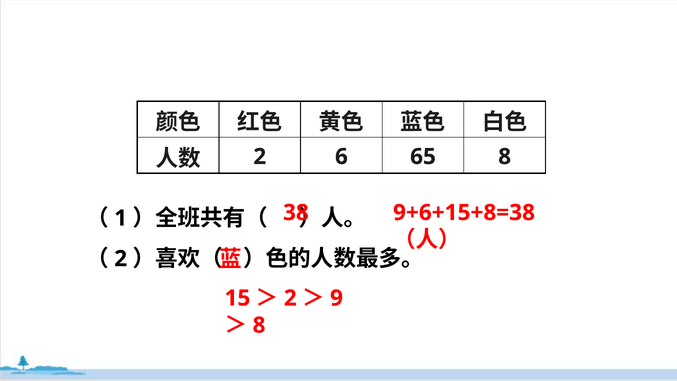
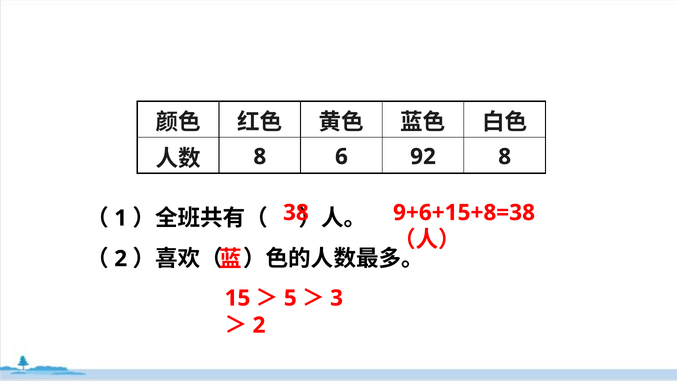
2 at (260, 157): 2 -> 8
65: 65 -> 92
2 at (290, 298): 2 -> 5
9: 9 -> 3
8 at (259, 325): 8 -> 2
